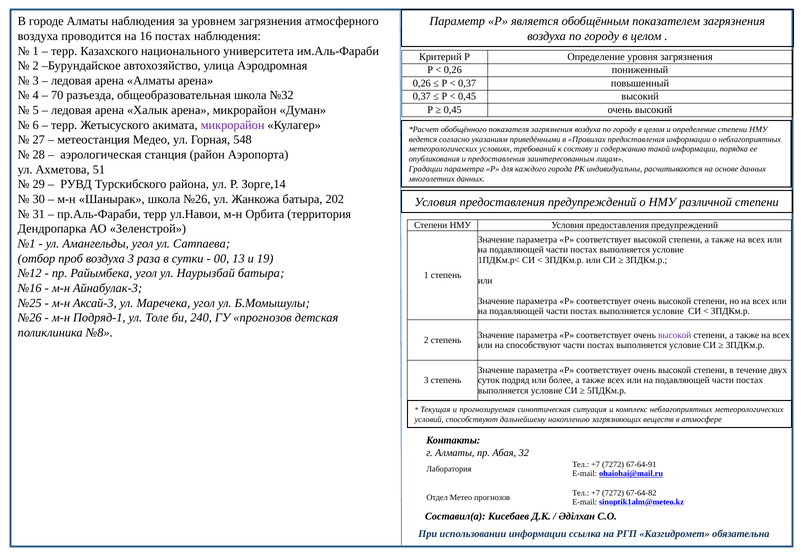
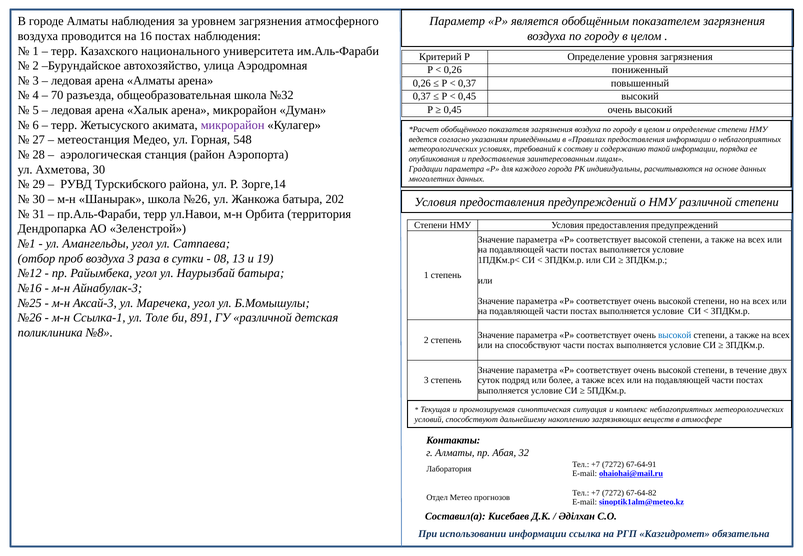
Ахметова 51: 51 -> 30
00: 00 -> 08
Подряд-1: Подряд-1 -> Ссылка-1
240: 240 -> 891
ГУ прогнозов: прогнозов -> различной
высокой at (675, 335) colour: purple -> blue
